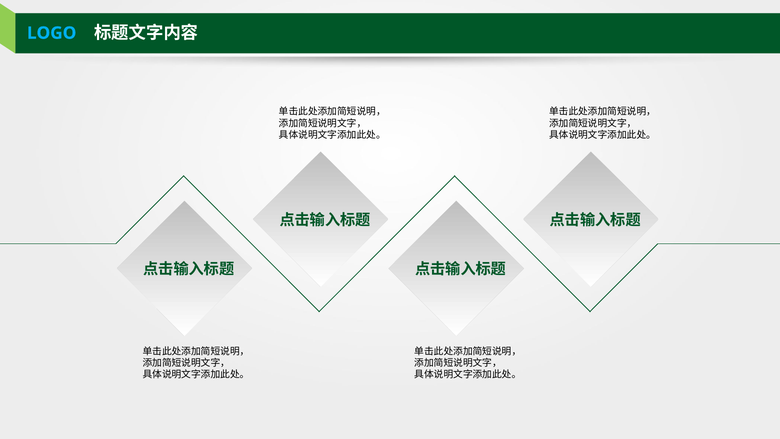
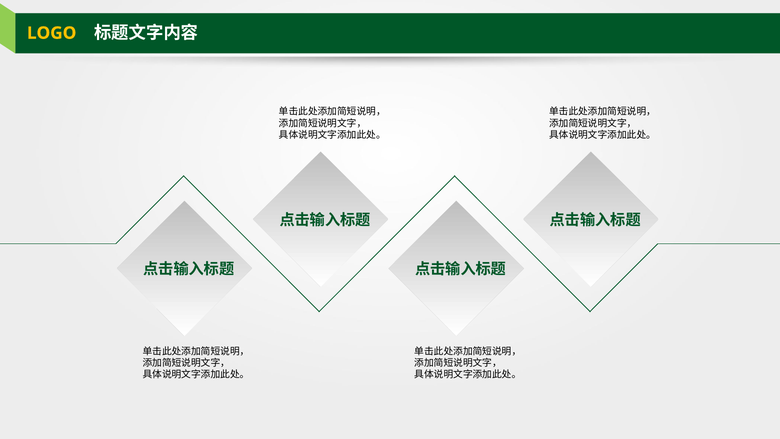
LOGO colour: light blue -> yellow
